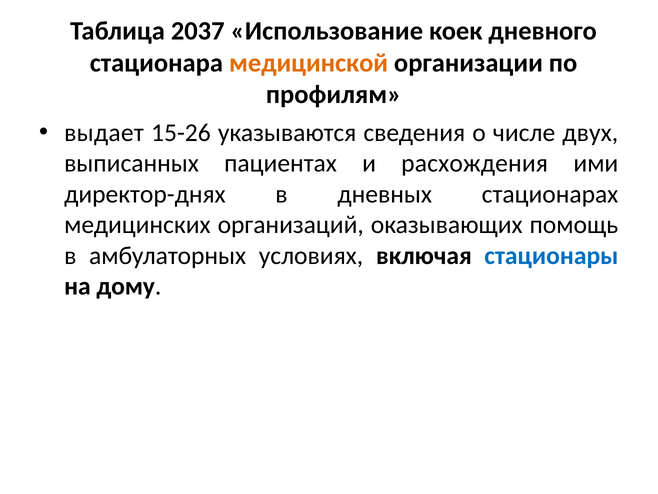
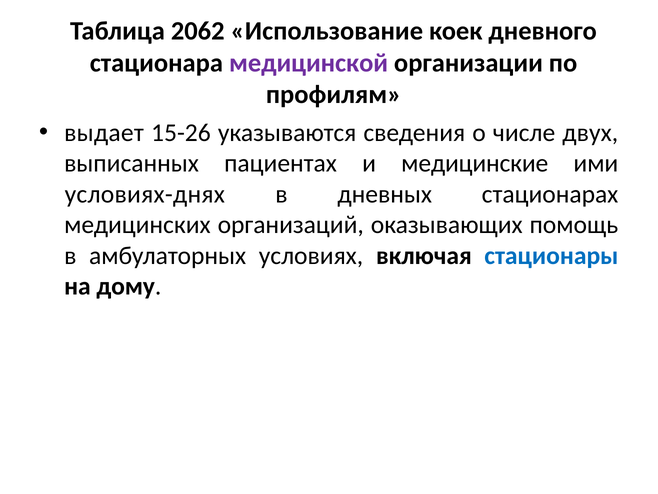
2037: 2037 -> 2062
медицинской colour: orange -> purple
расхождения: расхождения -> медицинские
директор-днях: директор-днях -> условиях-днях
